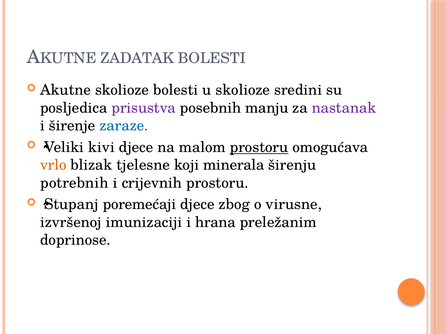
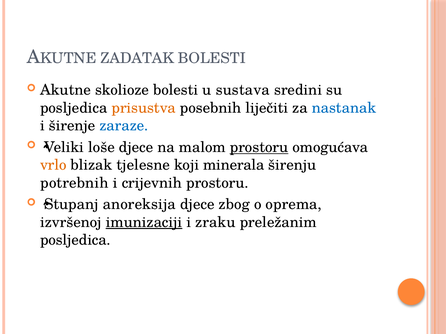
u skolioze: skolioze -> sustava
prisustva colour: purple -> orange
manju: manju -> liječiti
nastanak colour: purple -> blue
kivi: kivi -> loše
poremećaji: poremećaji -> anoreksija
virusne: virusne -> oprema
imunizaciji underline: none -> present
hrana: hrana -> zraku
doprinose at (75, 240): doprinose -> posljedica
